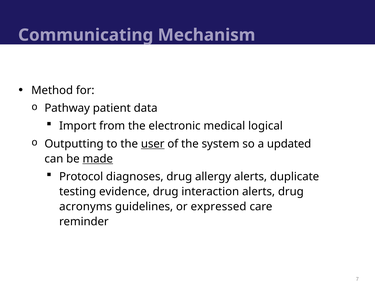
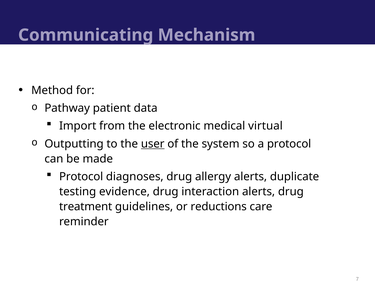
logical: logical -> virtual
a updated: updated -> protocol
made underline: present -> none
acronyms: acronyms -> treatment
expressed: expressed -> reductions
